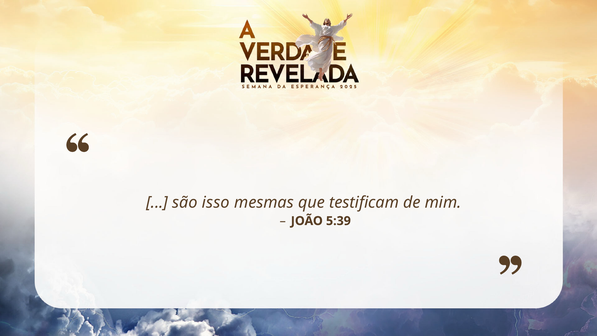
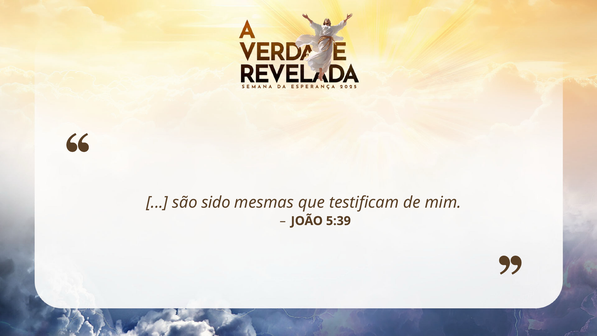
isso: isso -> sido
